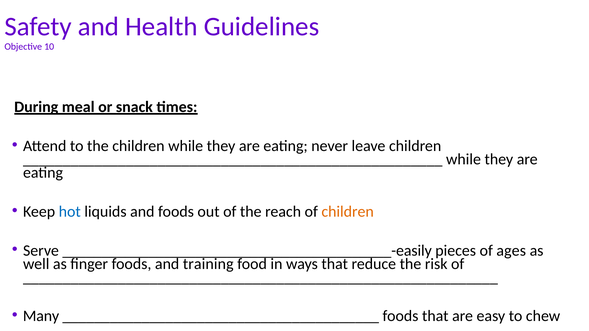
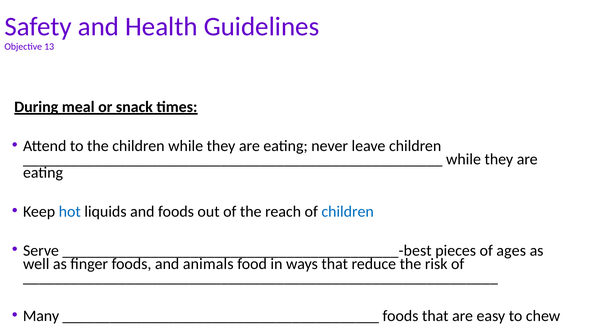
10: 10 -> 13
children at (348, 212) colour: orange -> blue
__________________________________________-easily: __________________________________________-easily -> __________________________________________-best
training: training -> animals
